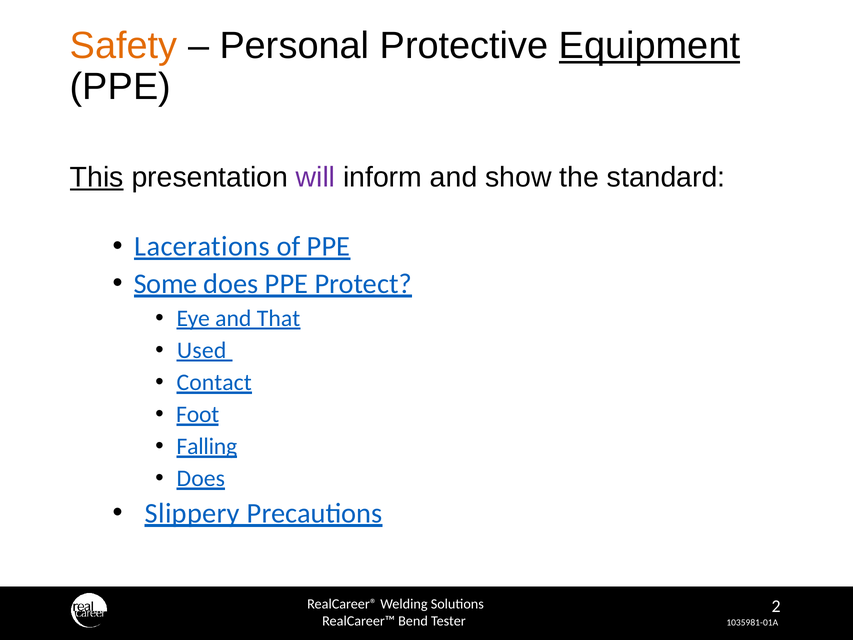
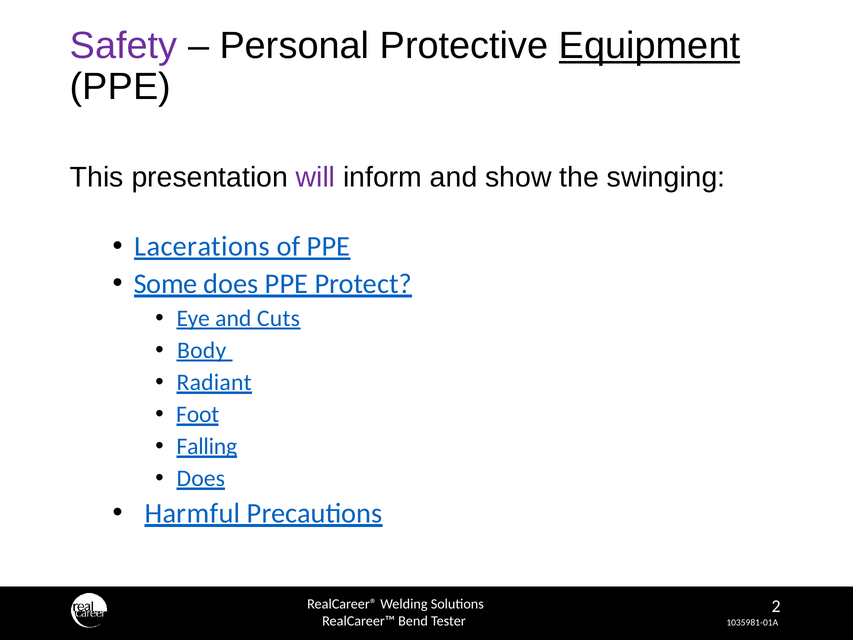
Safety colour: orange -> purple
This underline: present -> none
standard: standard -> swinging
That: That -> Cuts
Used: Used -> Body
Contact: Contact -> Radiant
Slippery: Slippery -> Harmful
